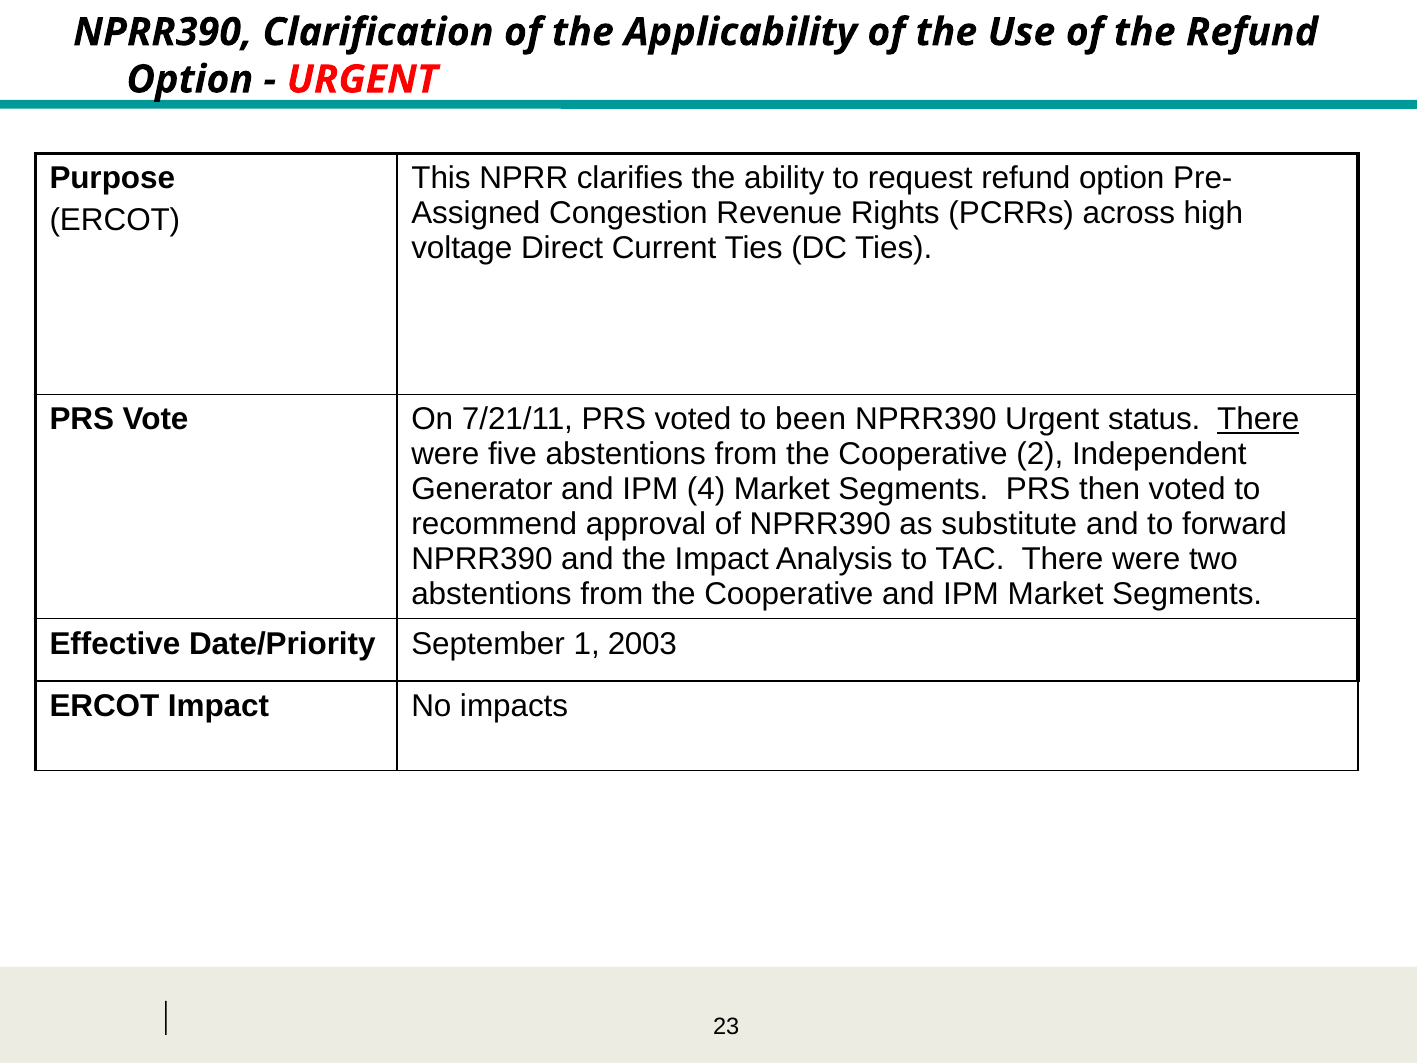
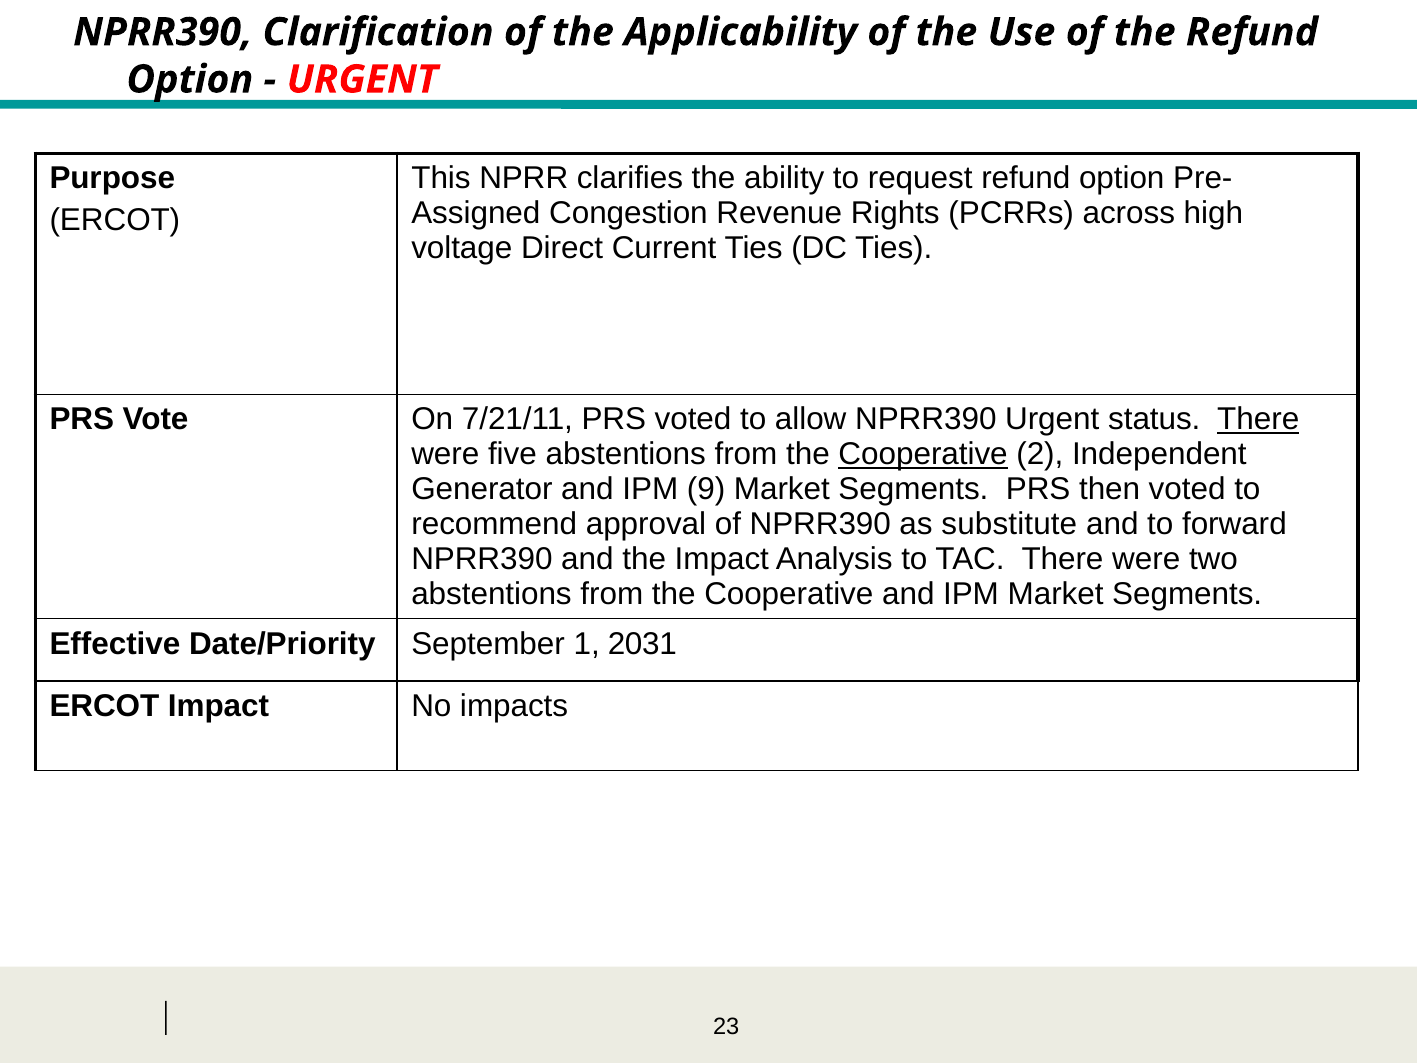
been: been -> allow
Cooperative at (923, 454) underline: none -> present
4: 4 -> 9
2003: 2003 -> 2031
